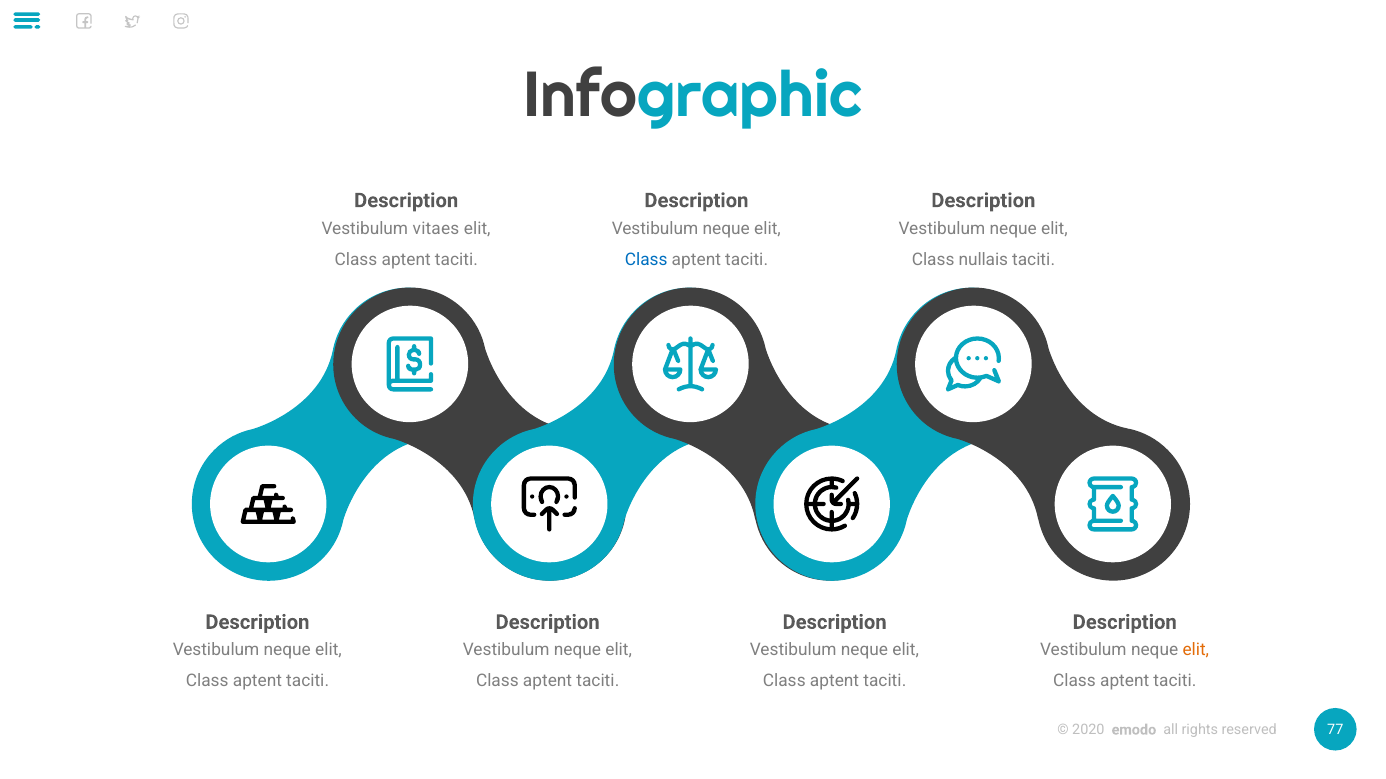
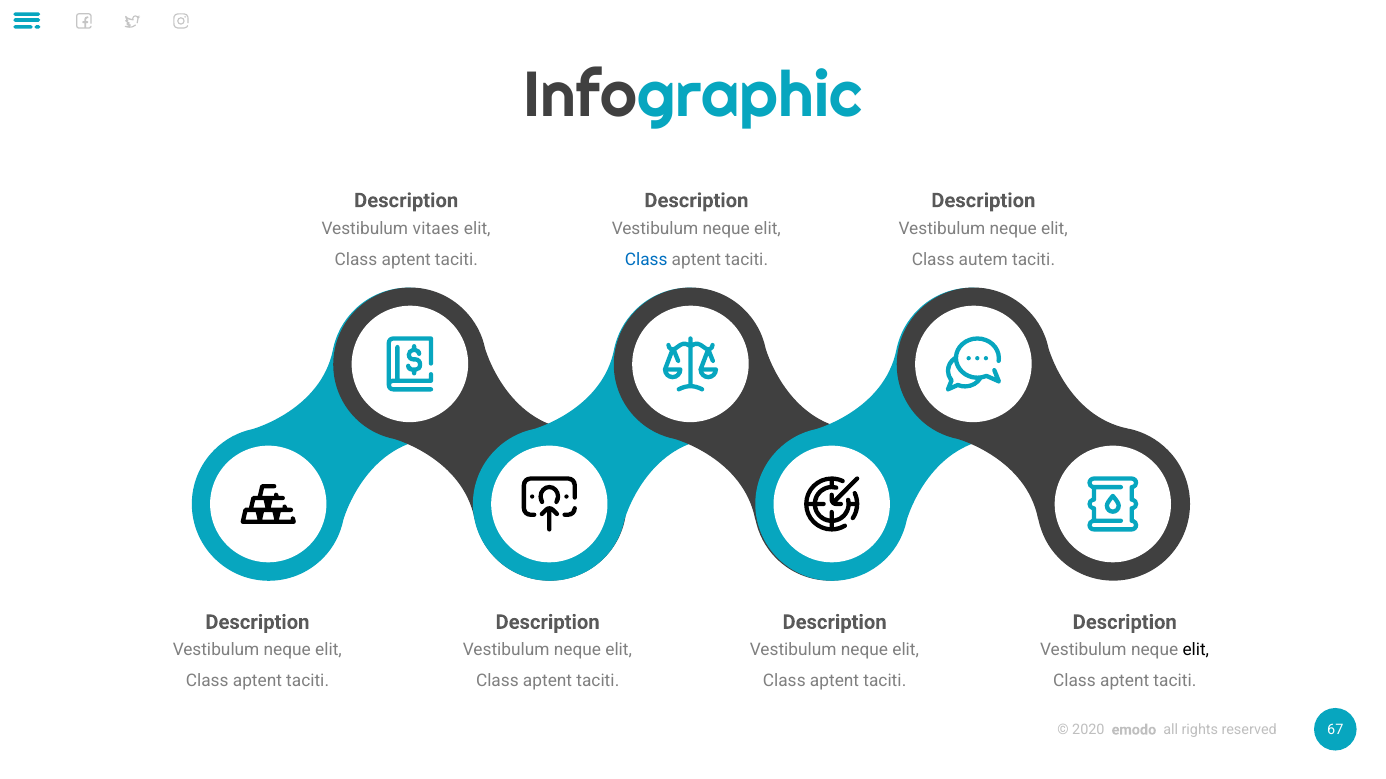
nullais: nullais -> autem
elit at (1196, 651) colour: orange -> black
77: 77 -> 67
